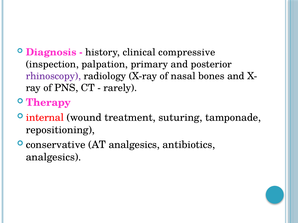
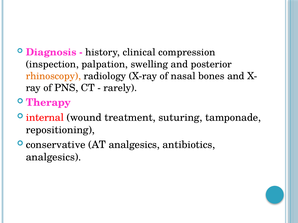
compressive: compressive -> compression
primary: primary -> swelling
rhinoscopy colour: purple -> orange
